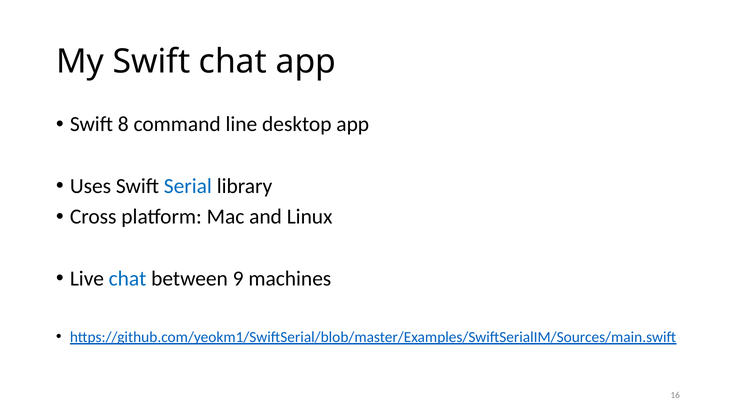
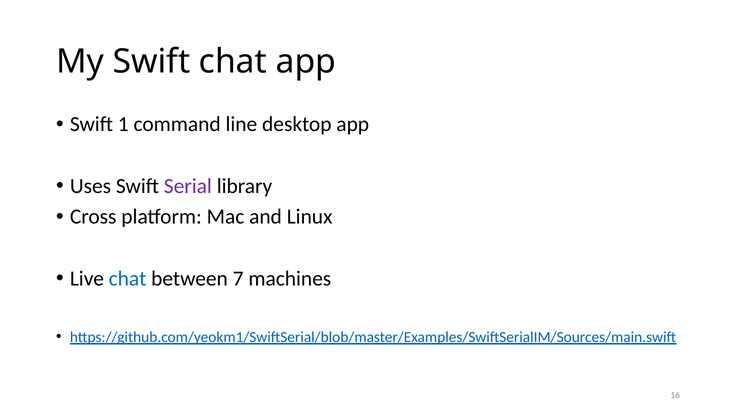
8: 8 -> 1
Serial colour: blue -> purple
9: 9 -> 7
